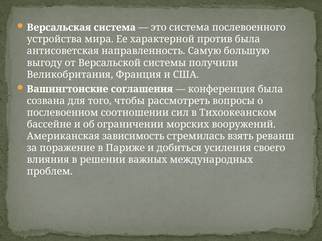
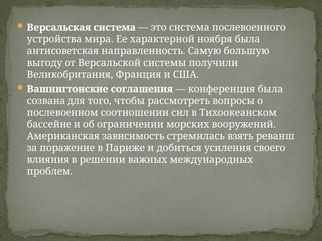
против: против -> ноября
